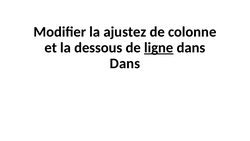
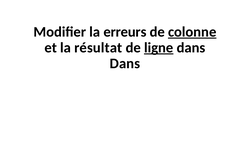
ajustez: ajustez -> erreurs
colonne underline: none -> present
dessous: dessous -> résultat
